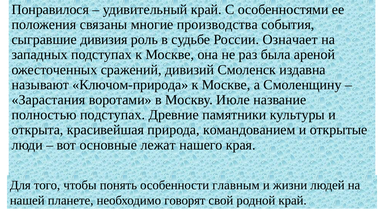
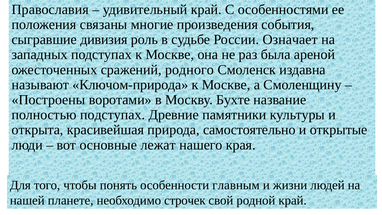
Понравилося: Понравилося -> Православия
производства: производства -> произведения
дивизий: дивизий -> родного
Зарастания: Зарастания -> Построены
Июле: Июле -> Бухте
командованием: командованием -> самостоятельно
говорят: говорят -> строчек
